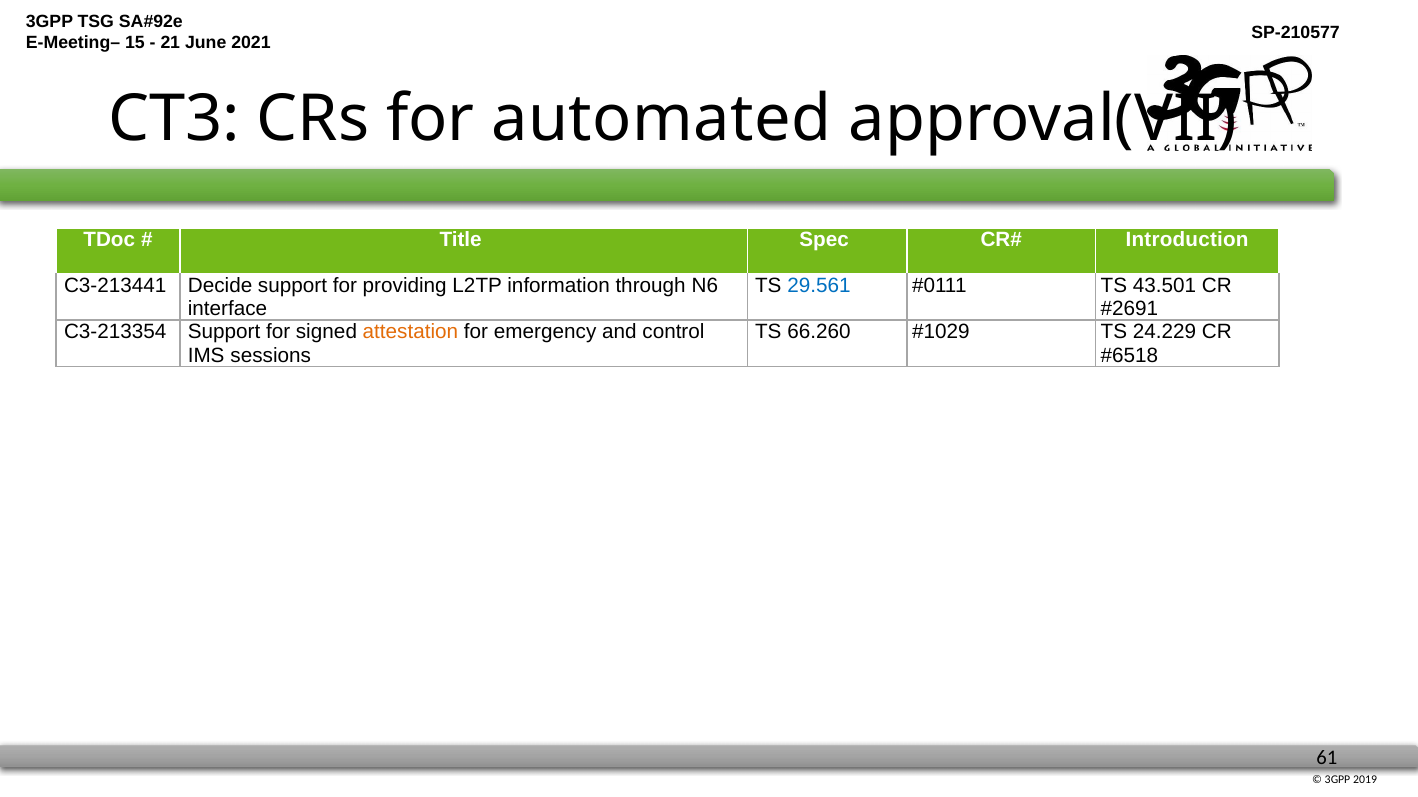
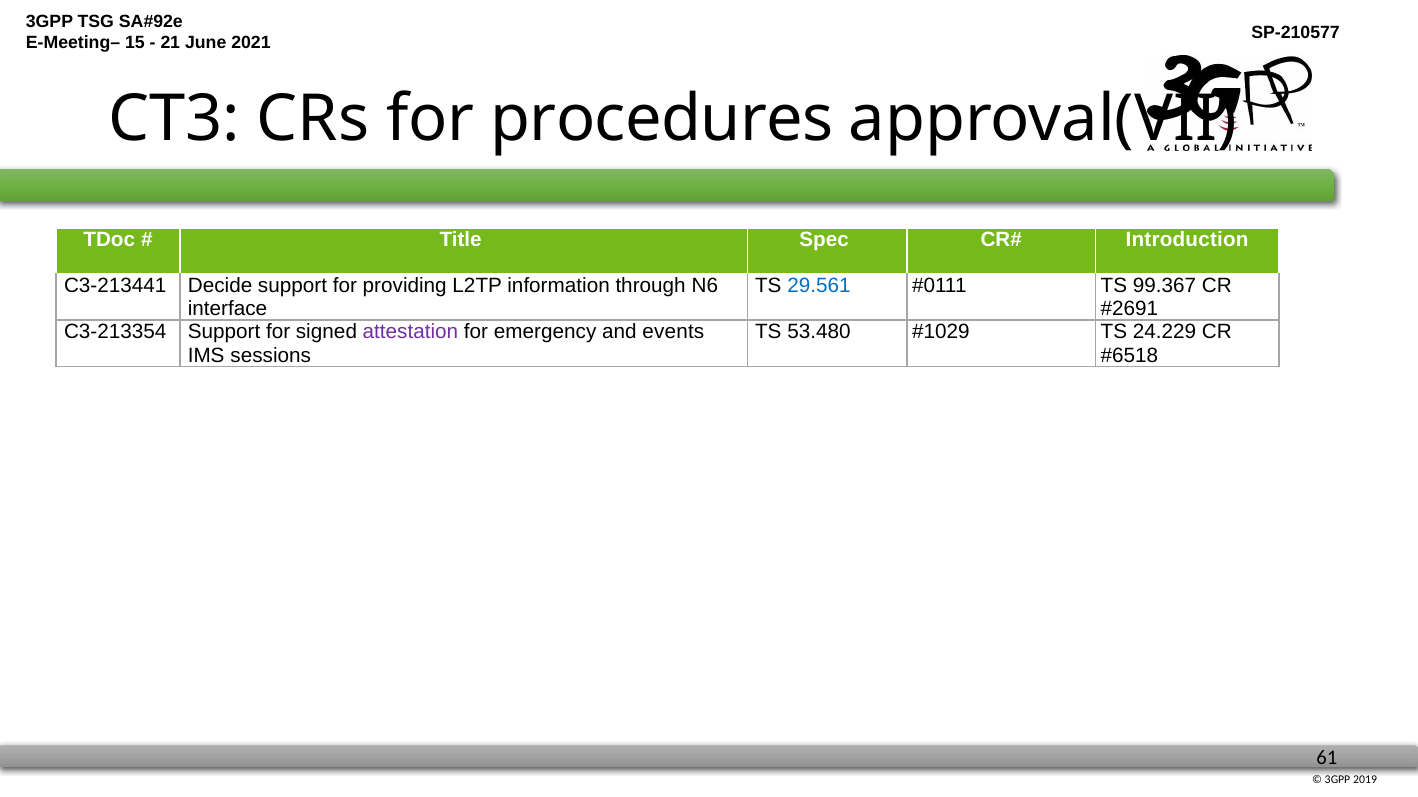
automated: automated -> procedures
43.501: 43.501 -> 99.367
attestation colour: orange -> purple
control: control -> events
66.260: 66.260 -> 53.480
